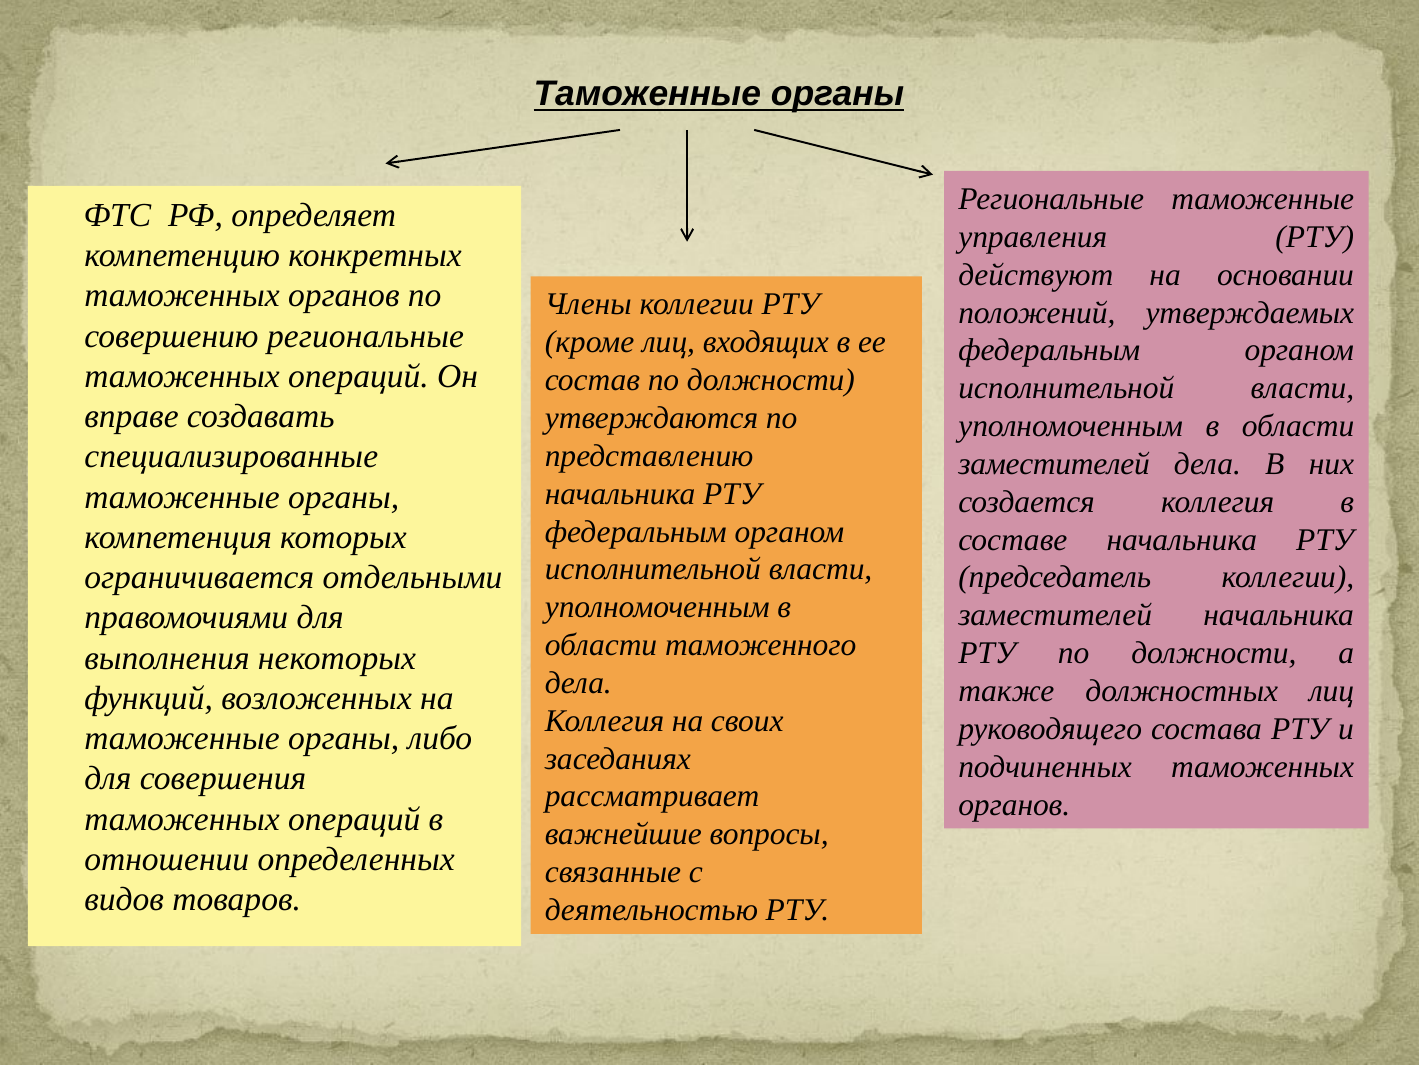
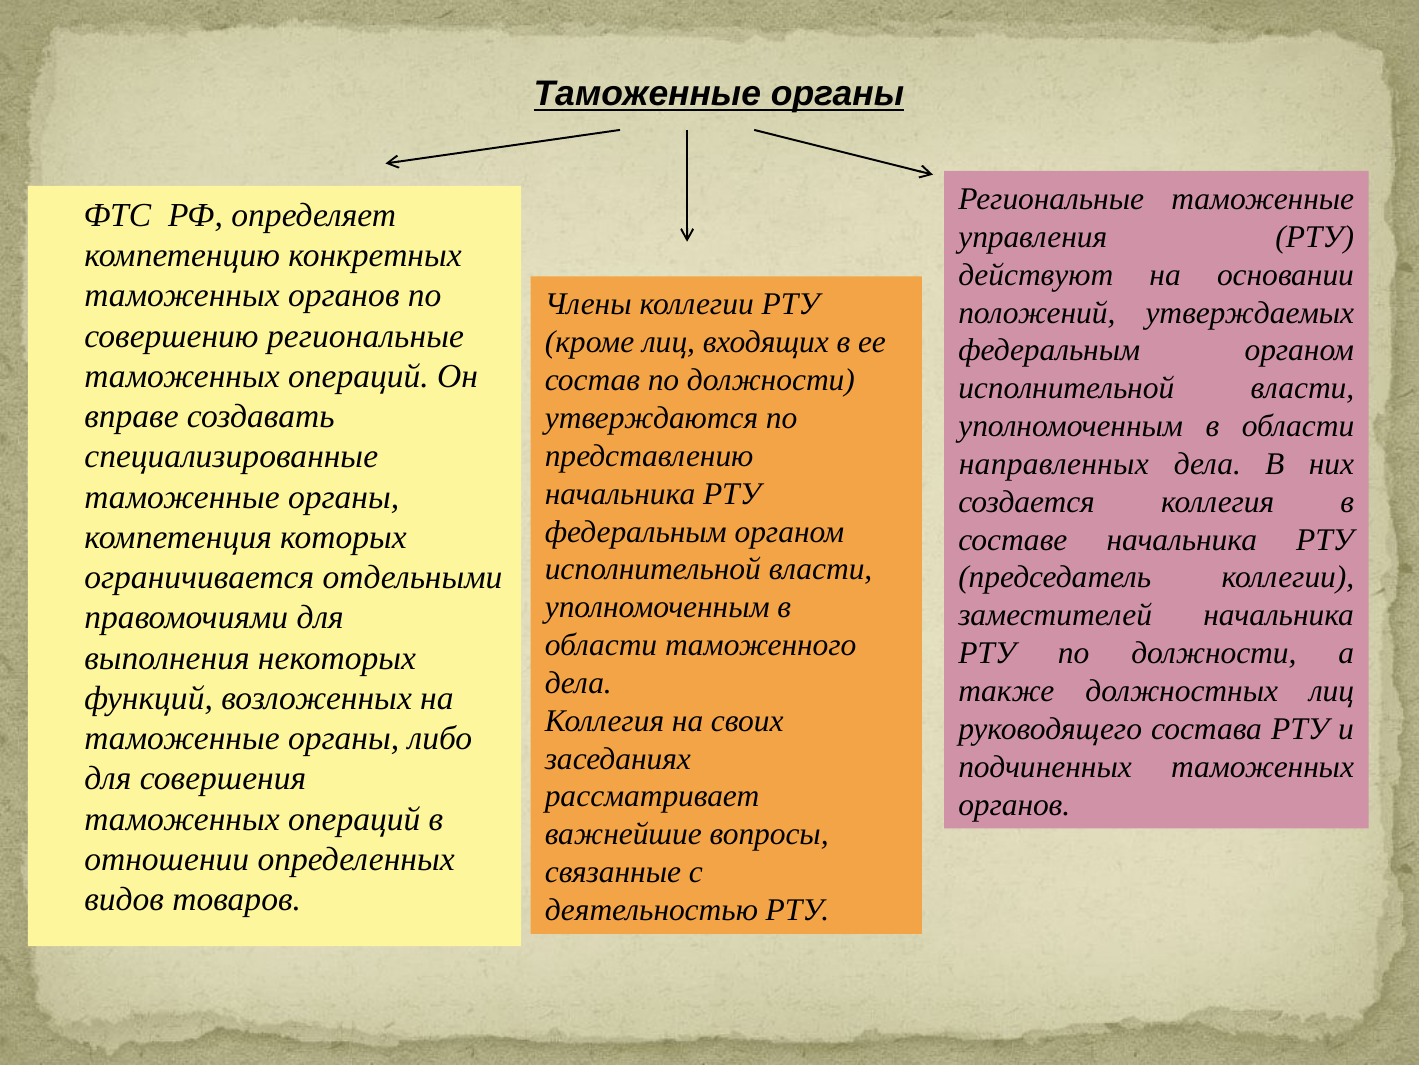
заместителей at (1054, 464): заместителей -> направленных
